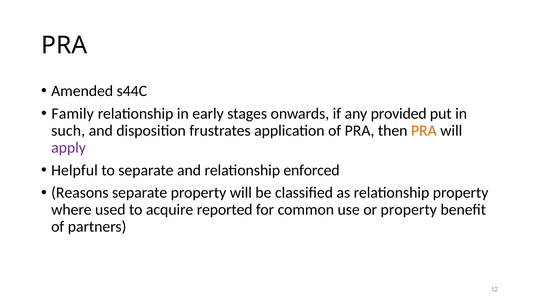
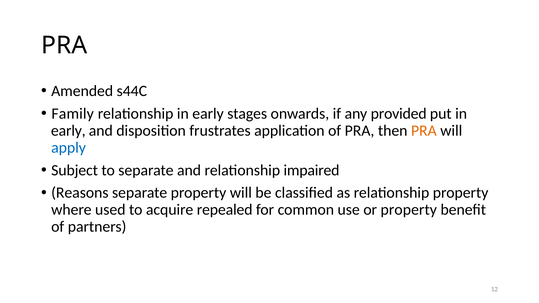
such at (68, 131): such -> early
apply colour: purple -> blue
Helpful: Helpful -> Subject
enforced: enforced -> impaired
reported: reported -> repealed
